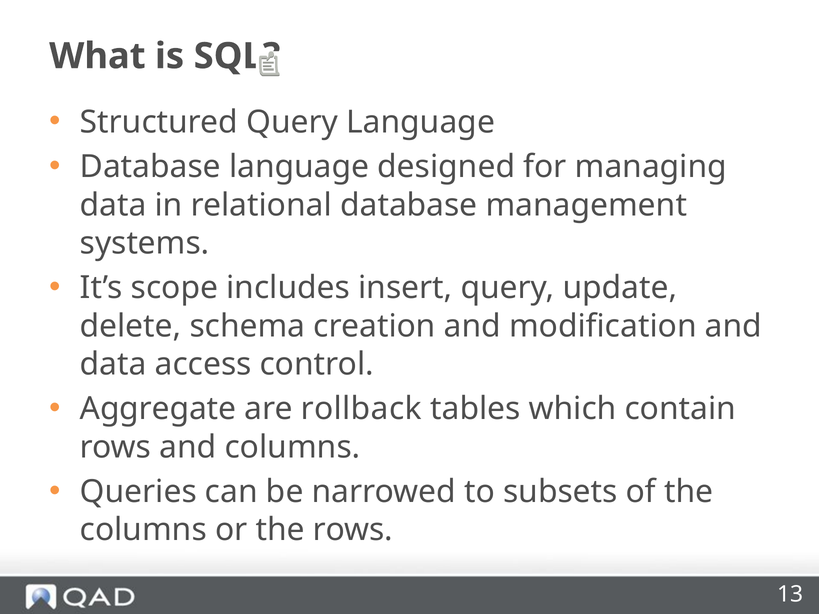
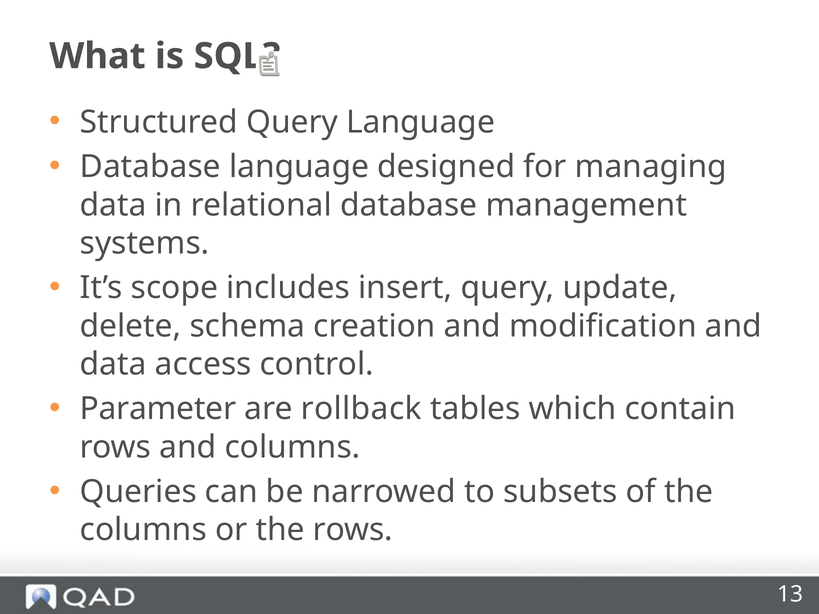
Aggregate: Aggregate -> Parameter
